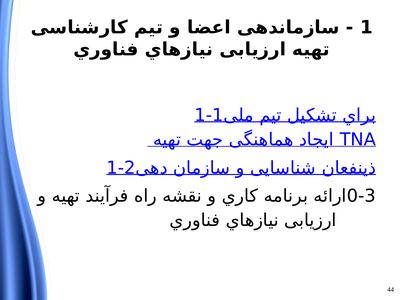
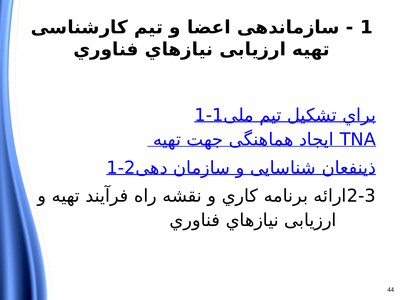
0-3: 0-3 -> 2-3
